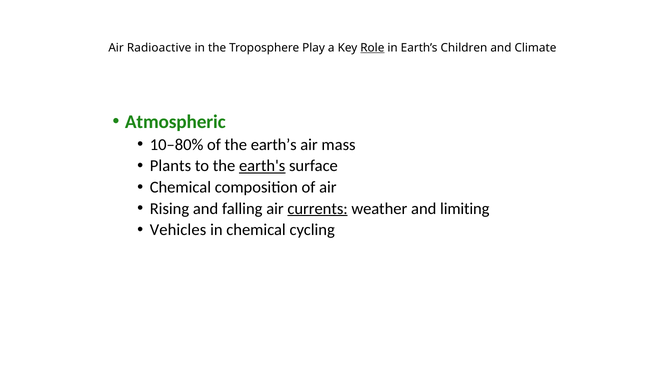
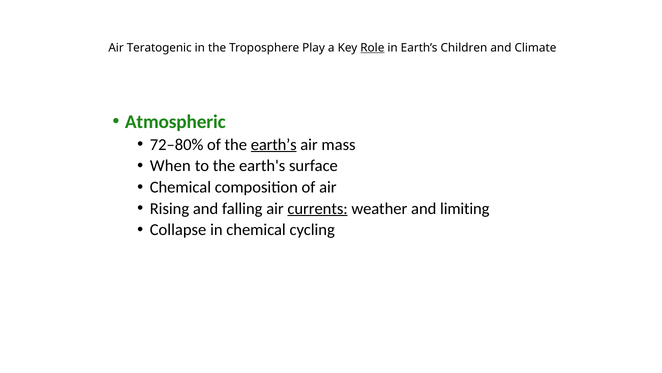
Radioactive: Radioactive -> Teratogenic
10–80%: 10–80% -> 72–80%
earth’s at (274, 144) underline: none -> present
Plants: Plants -> When
earth's underline: present -> none
Vehicles: Vehicles -> Collapse
